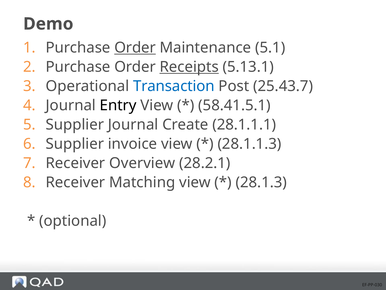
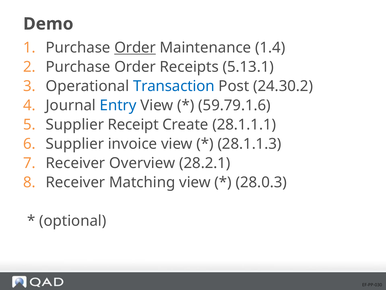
5.1: 5.1 -> 1.4
Receipts underline: present -> none
25.43.7: 25.43.7 -> 24.30.2
Entry colour: black -> blue
58.41.5.1: 58.41.5.1 -> 59.79.1.6
Supplier Journal: Journal -> Receipt
28.1.3: 28.1.3 -> 28.0.3
